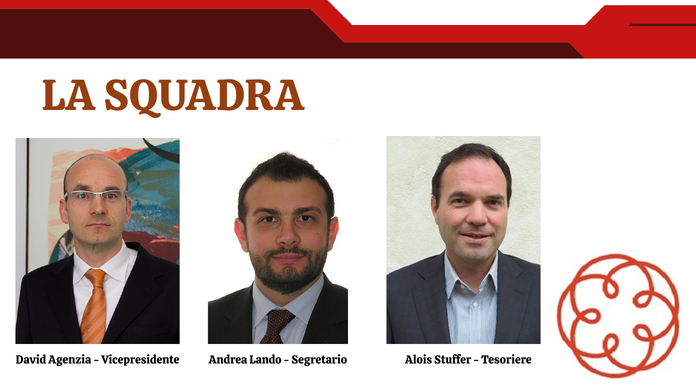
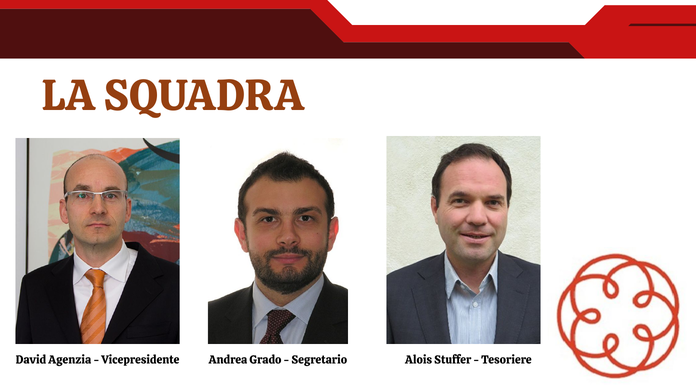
Lando: Lando -> Grado
